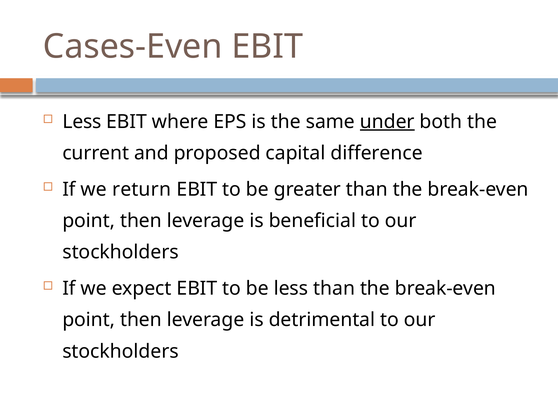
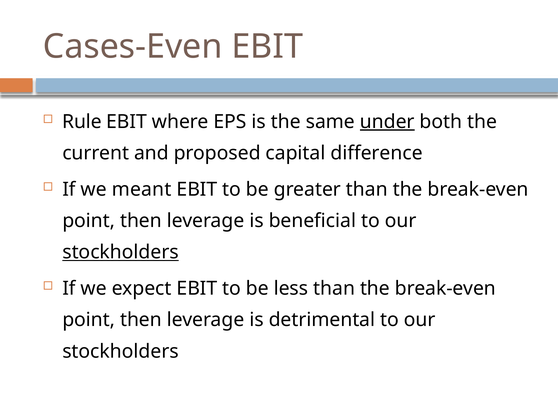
Less at (82, 122): Less -> Rule
return: return -> meant
stockholders at (121, 252) underline: none -> present
